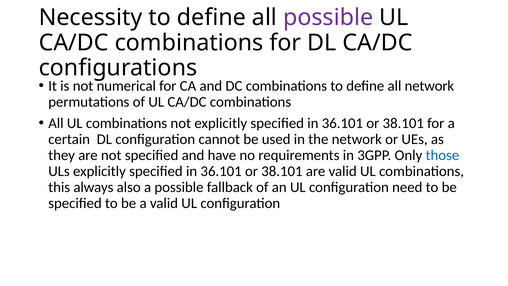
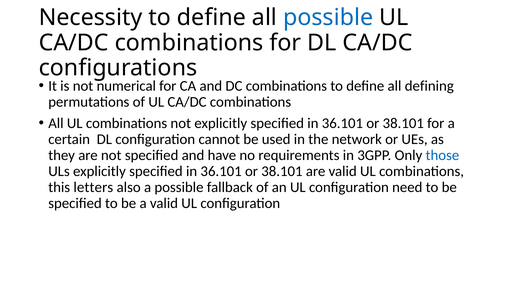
possible at (328, 18) colour: purple -> blue
all network: network -> defining
always: always -> letters
